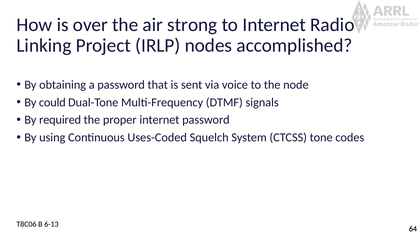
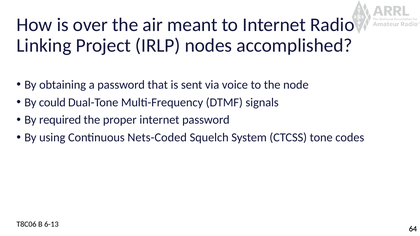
strong: strong -> meant
Uses-Coded: Uses-Coded -> Nets-Coded
